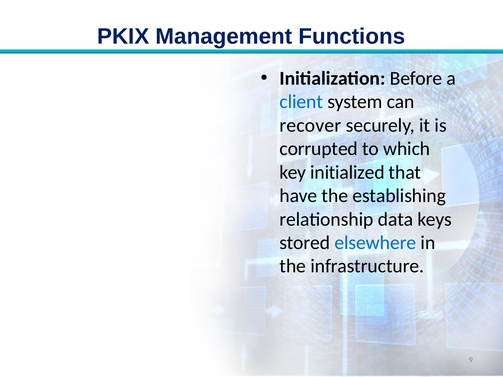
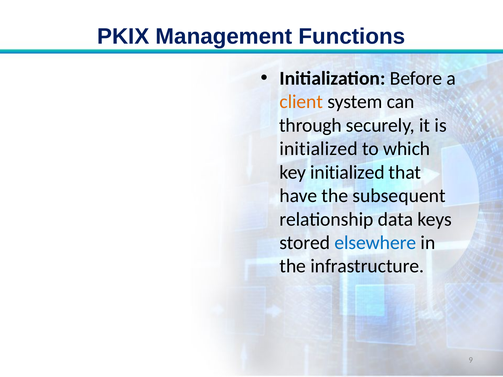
client colour: blue -> orange
recover: recover -> through
corrupted at (319, 149): corrupted -> initialized
establishing: establishing -> subsequent
